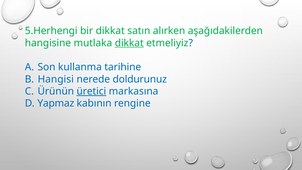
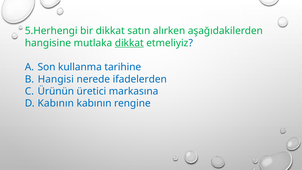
doldurunuz: doldurunuz -> ifadelerden
üretici underline: present -> none
Yapmaz at (56, 103): Yapmaz -> Kabının
